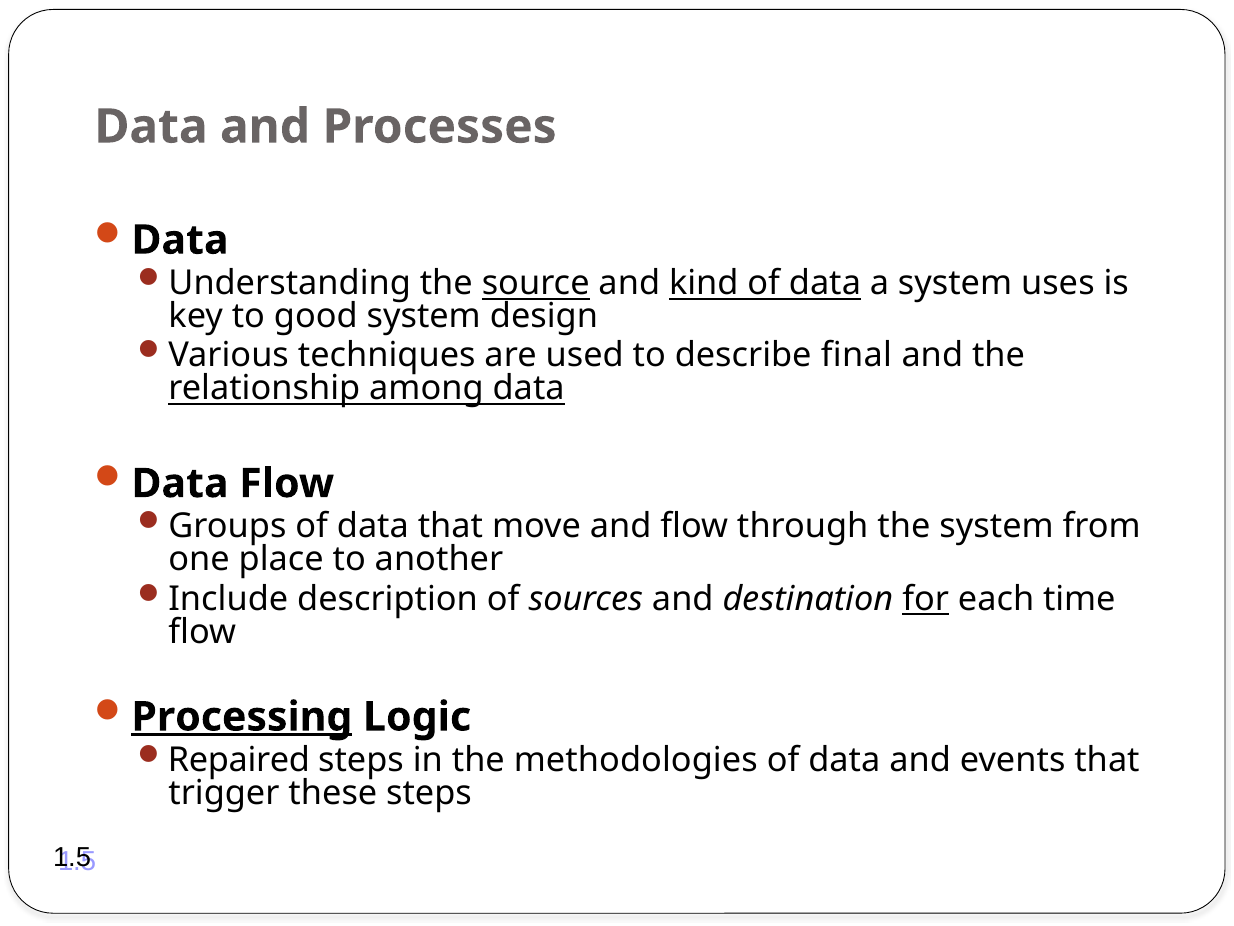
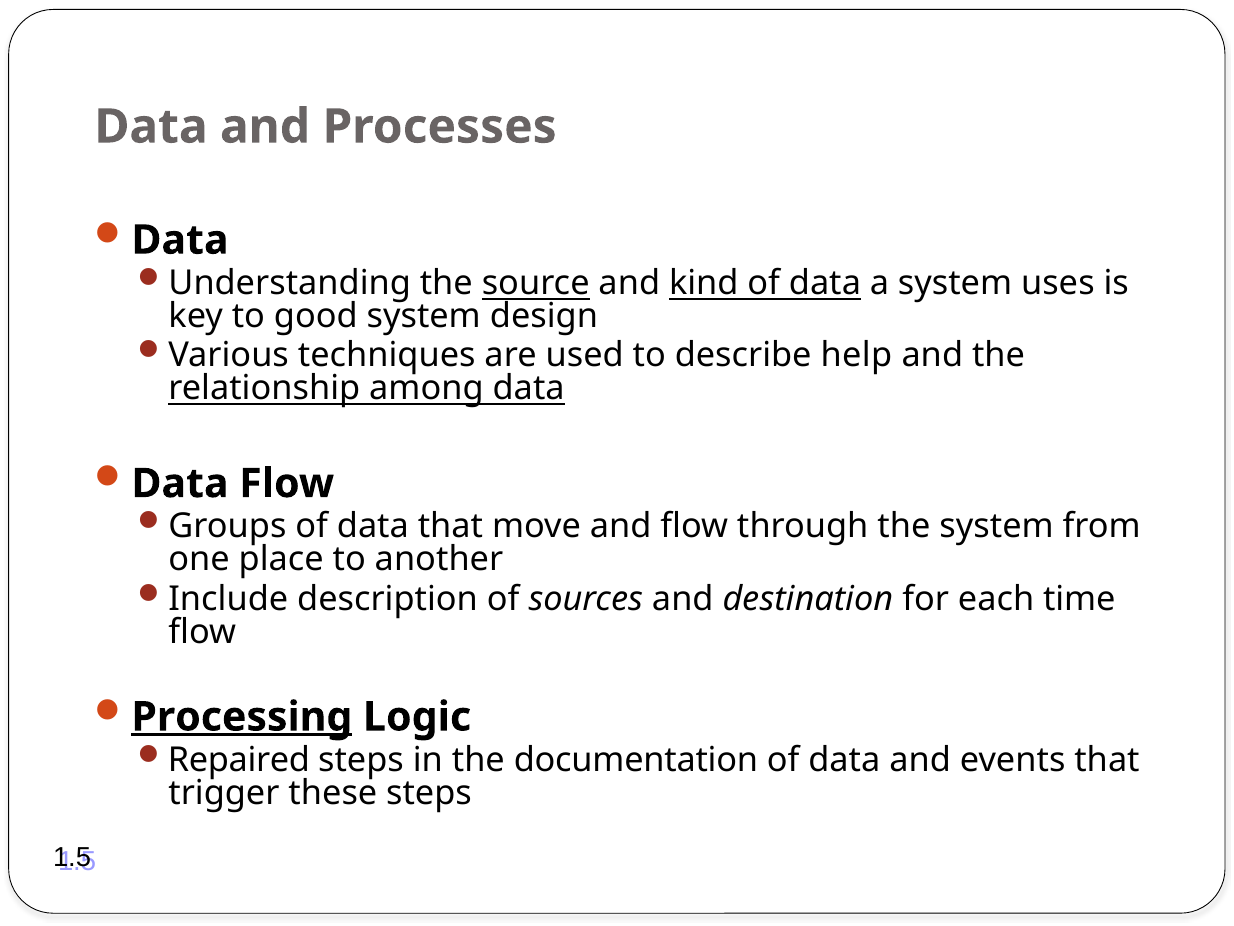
final: final -> help
for underline: present -> none
methodologies: methodologies -> documentation
